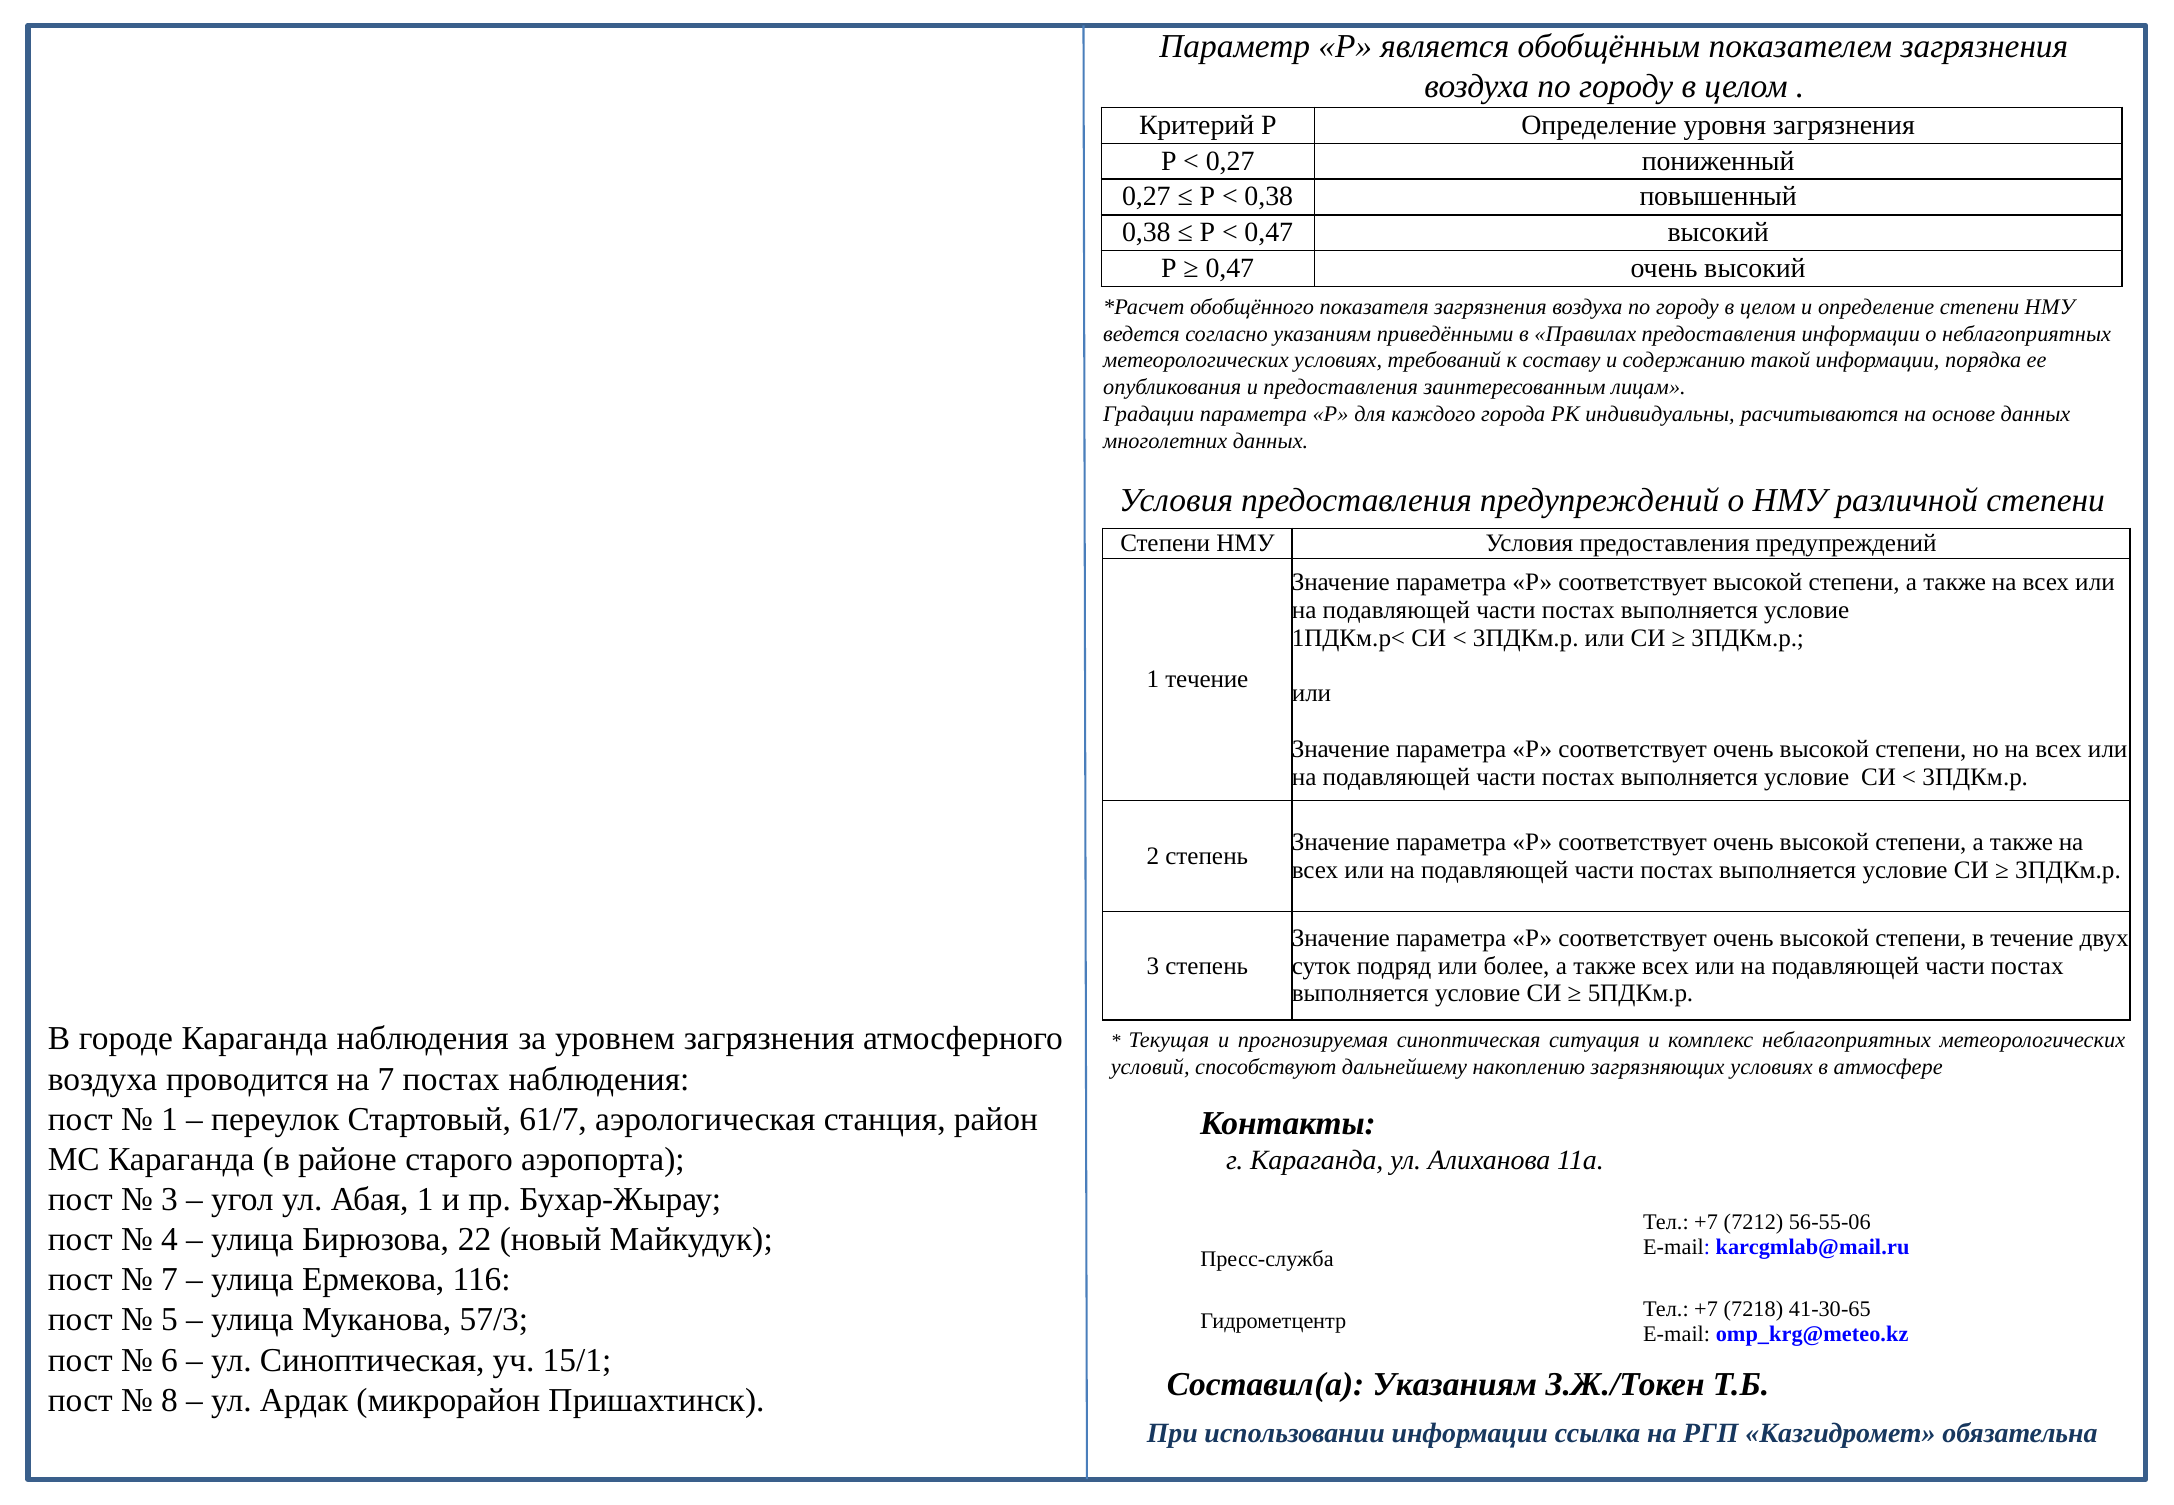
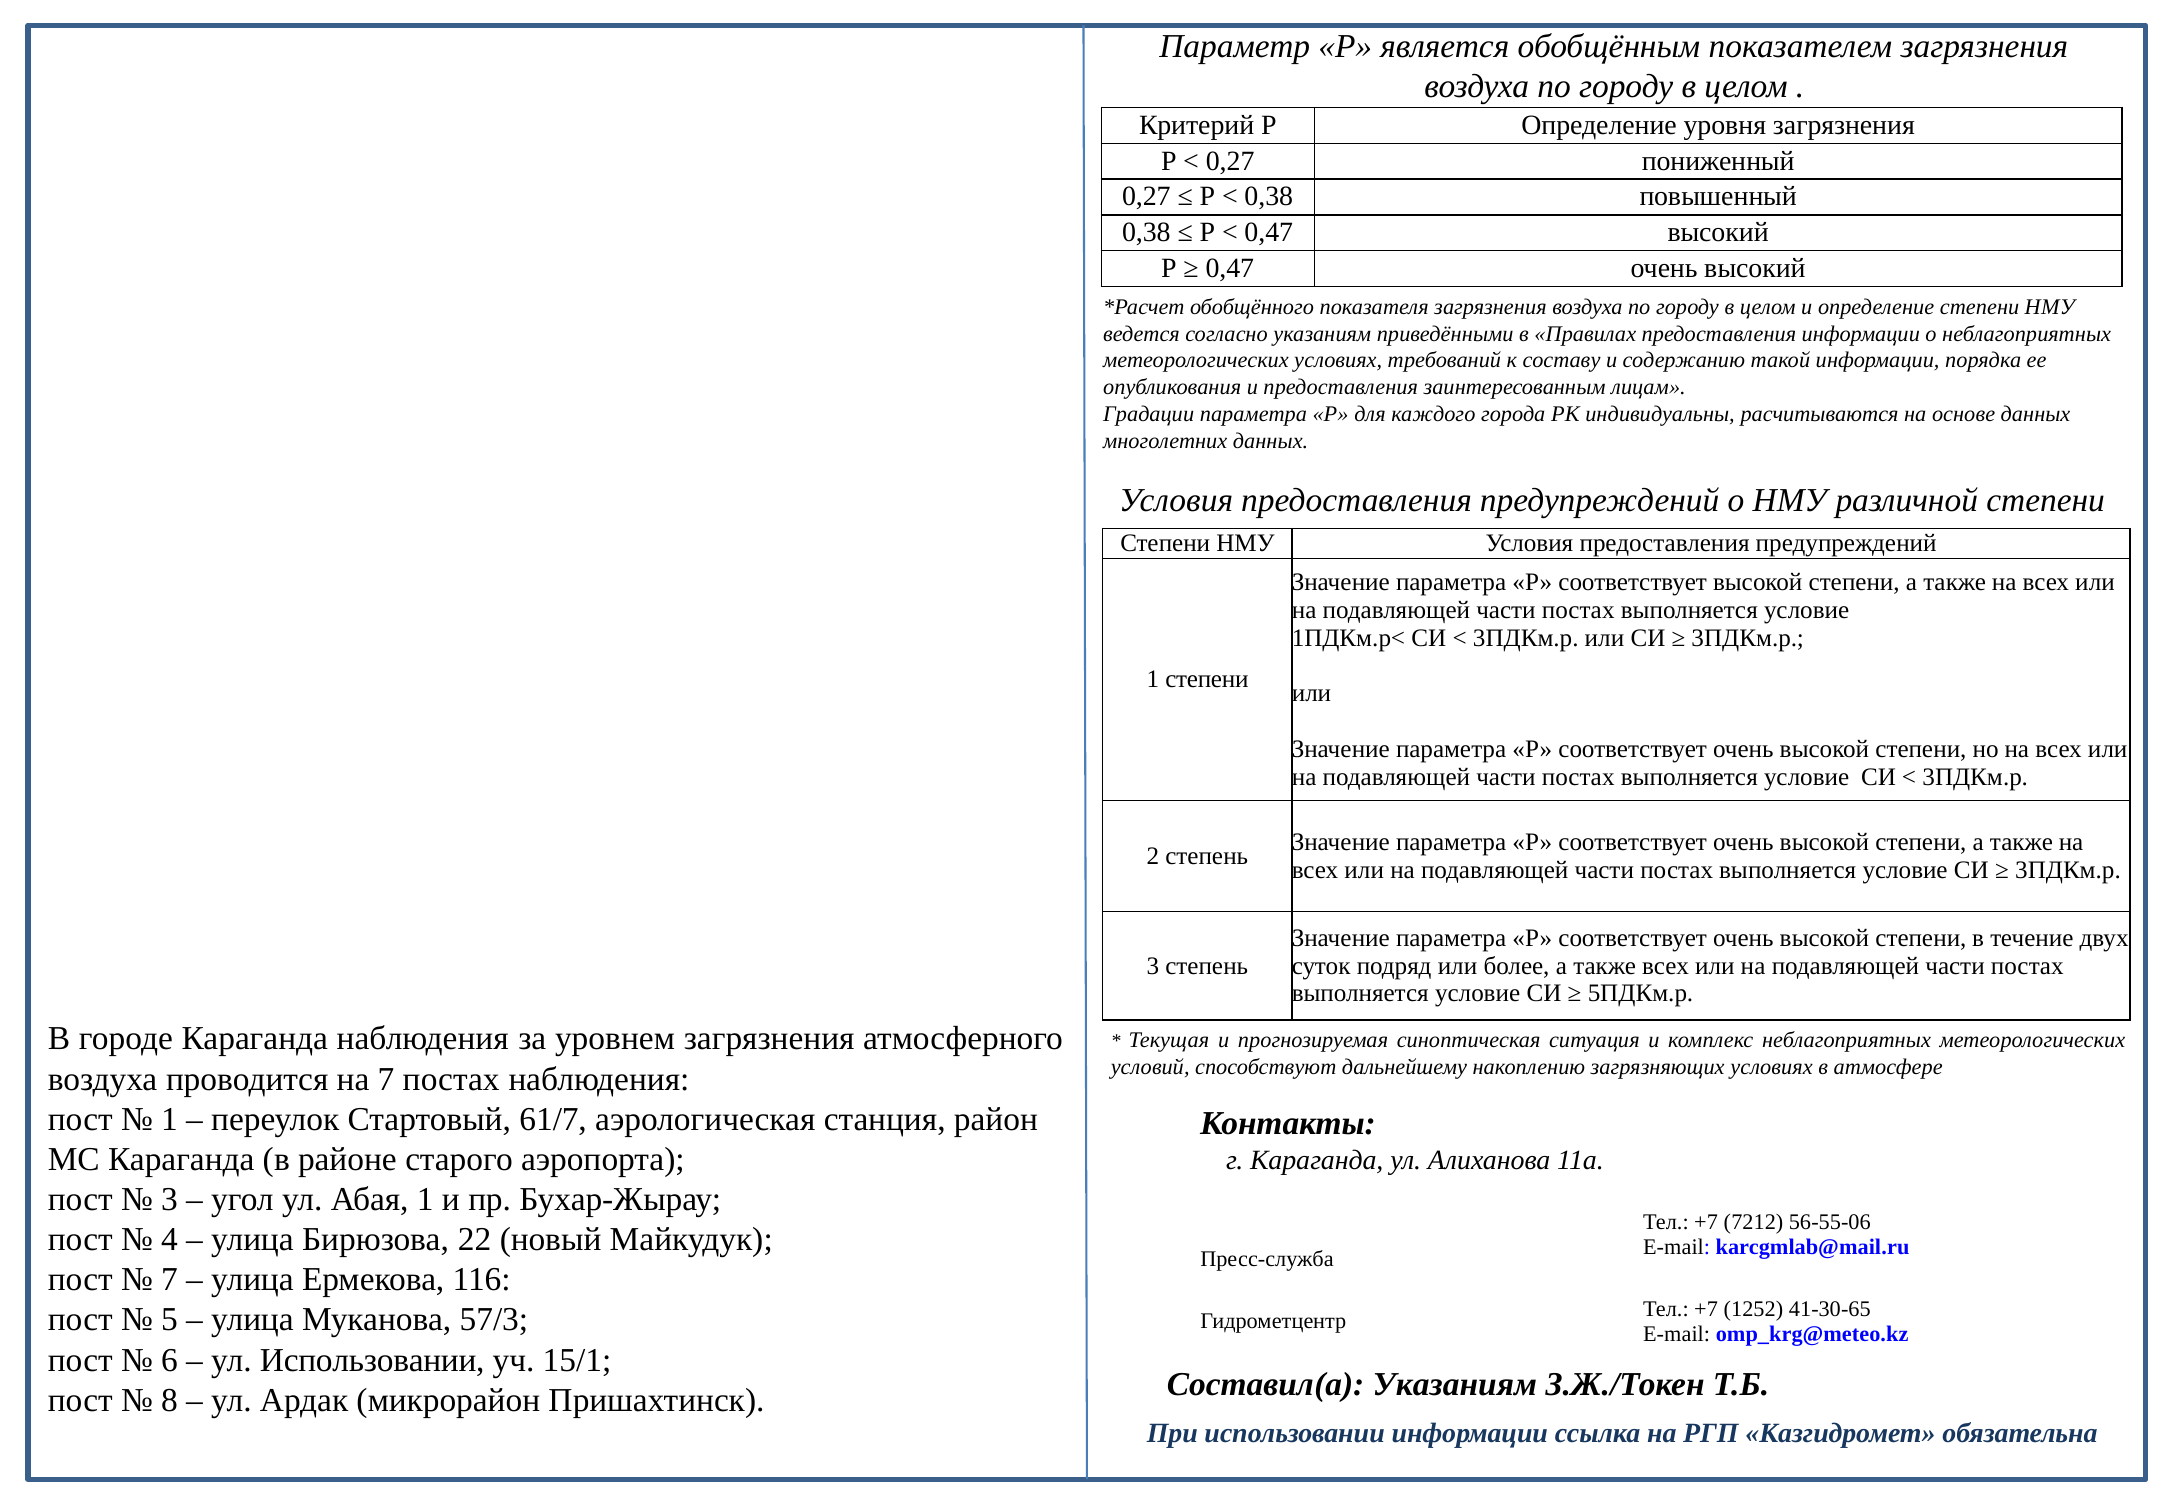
1 течение: течение -> степени
7218: 7218 -> 1252
ул Синоптическая: Синоптическая -> Использовании
